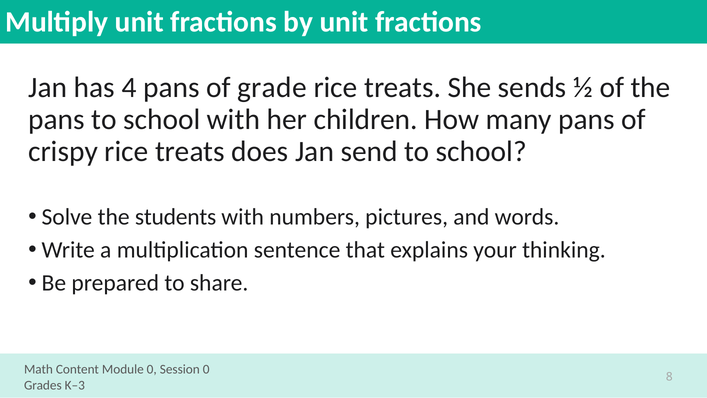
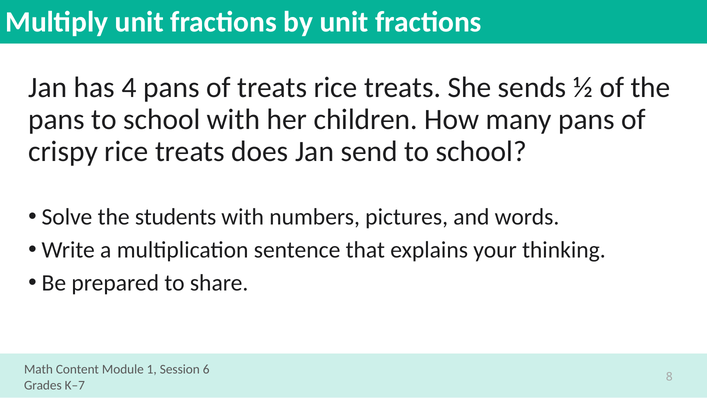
of grade: grade -> treats
Module 0: 0 -> 1
Session 0: 0 -> 6
K–3: K–3 -> K–7
